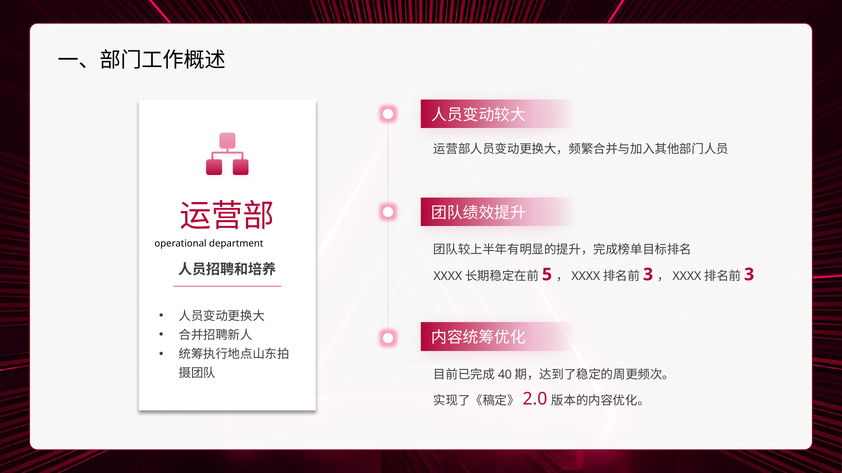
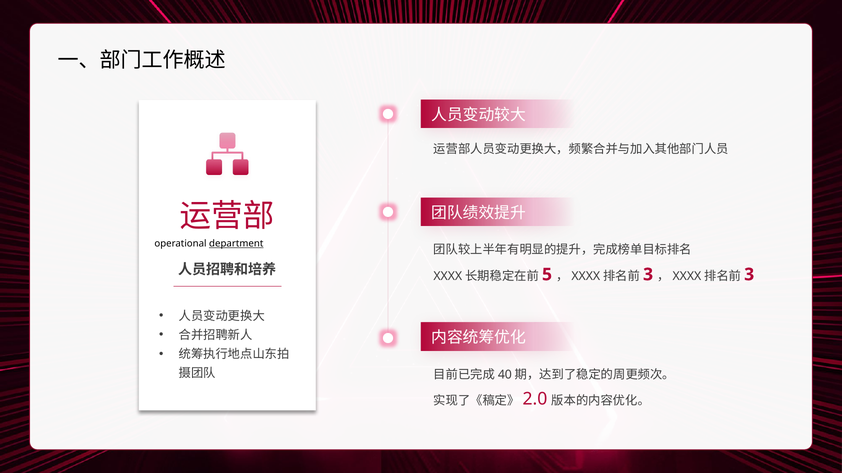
department underline: none -> present
